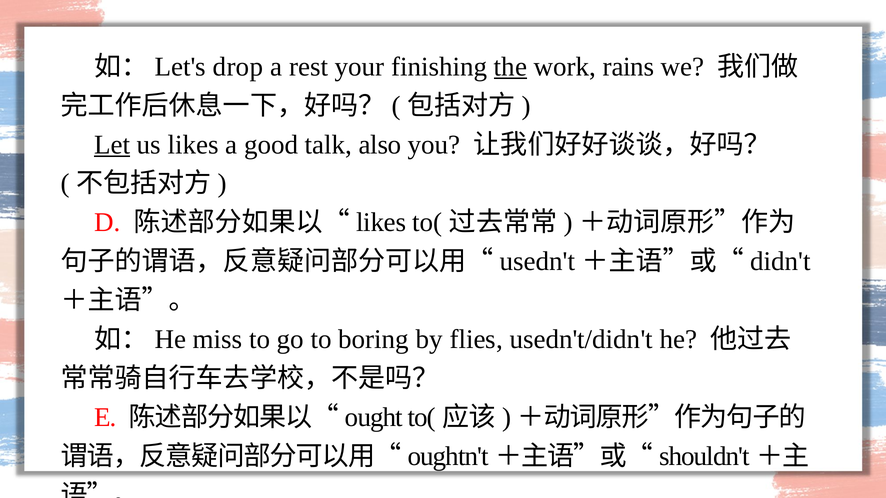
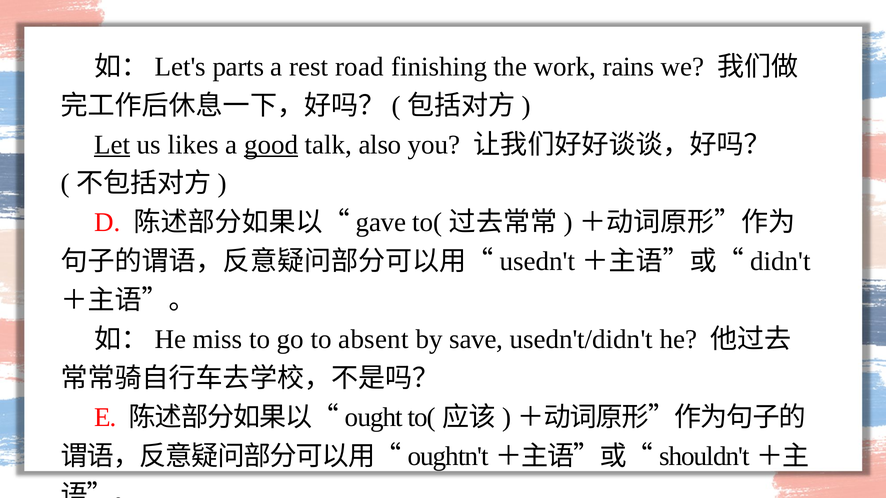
drop: drop -> parts
your: your -> road
the underline: present -> none
good underline: none -> present
likes at (381, 223): likes -> gave
boring: boring -> absent
flies: flies -> save
